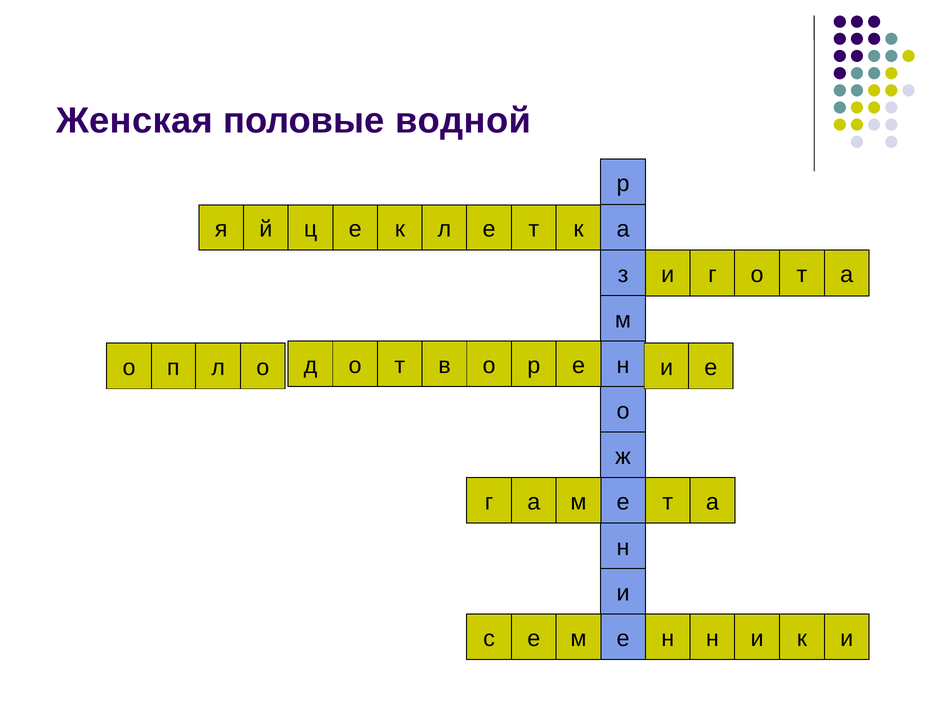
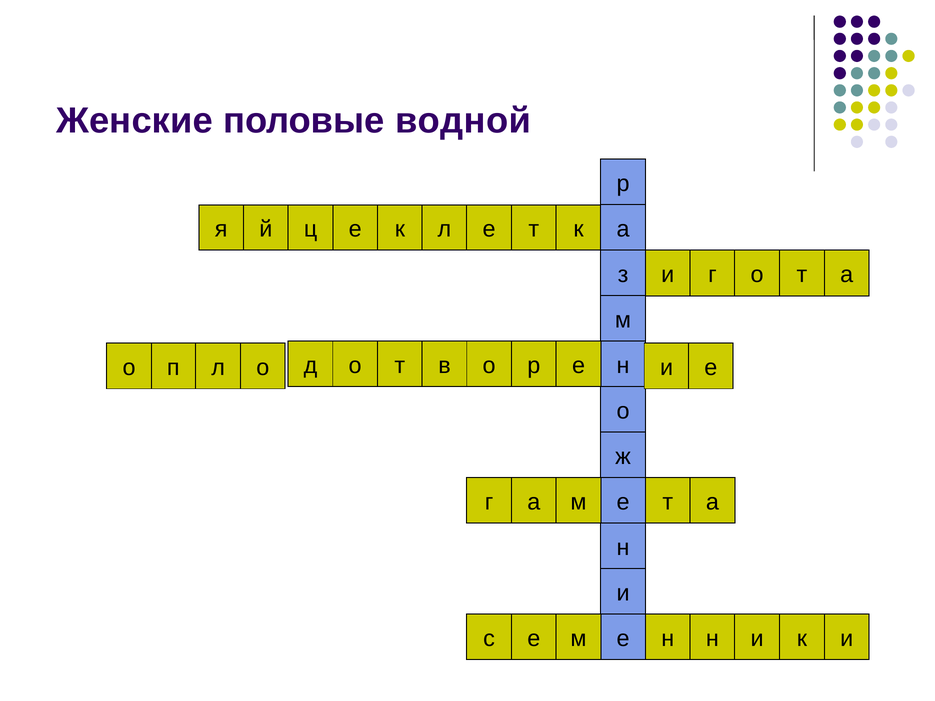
Женская: Женская -> Женские
